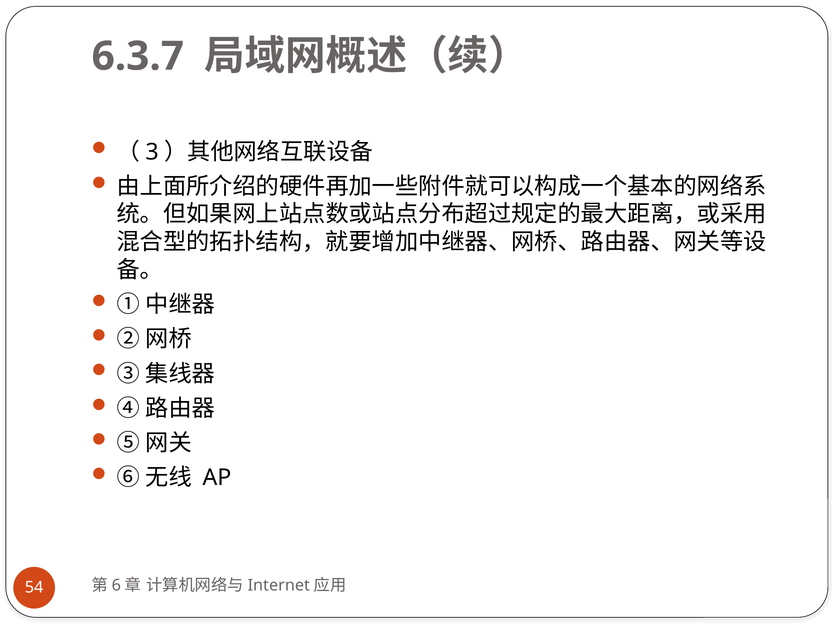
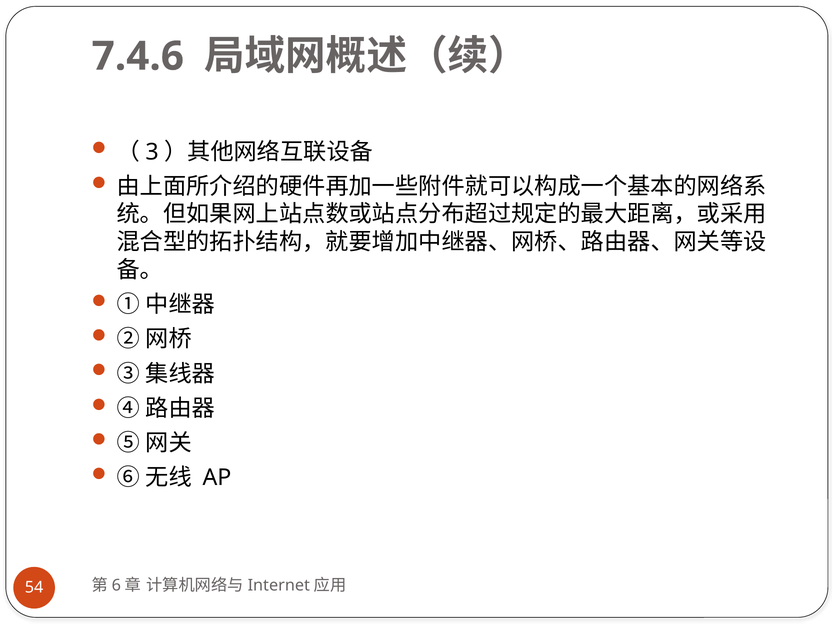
6.3.7: 6.3.7 -> 7.4.6
